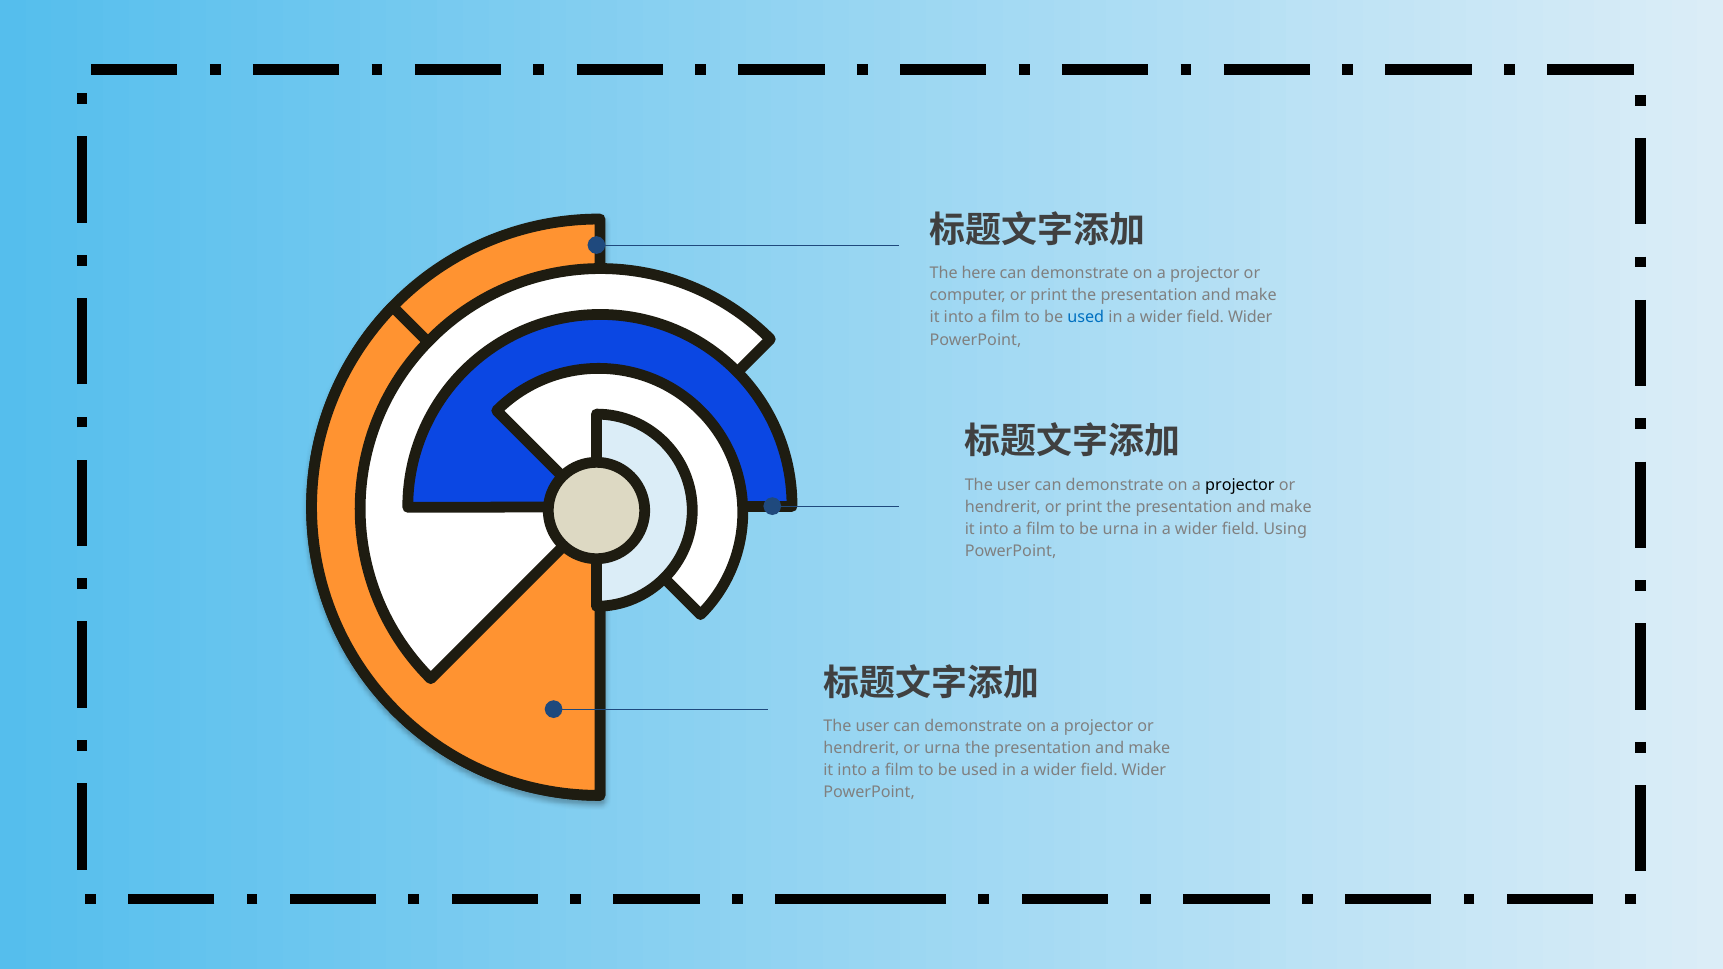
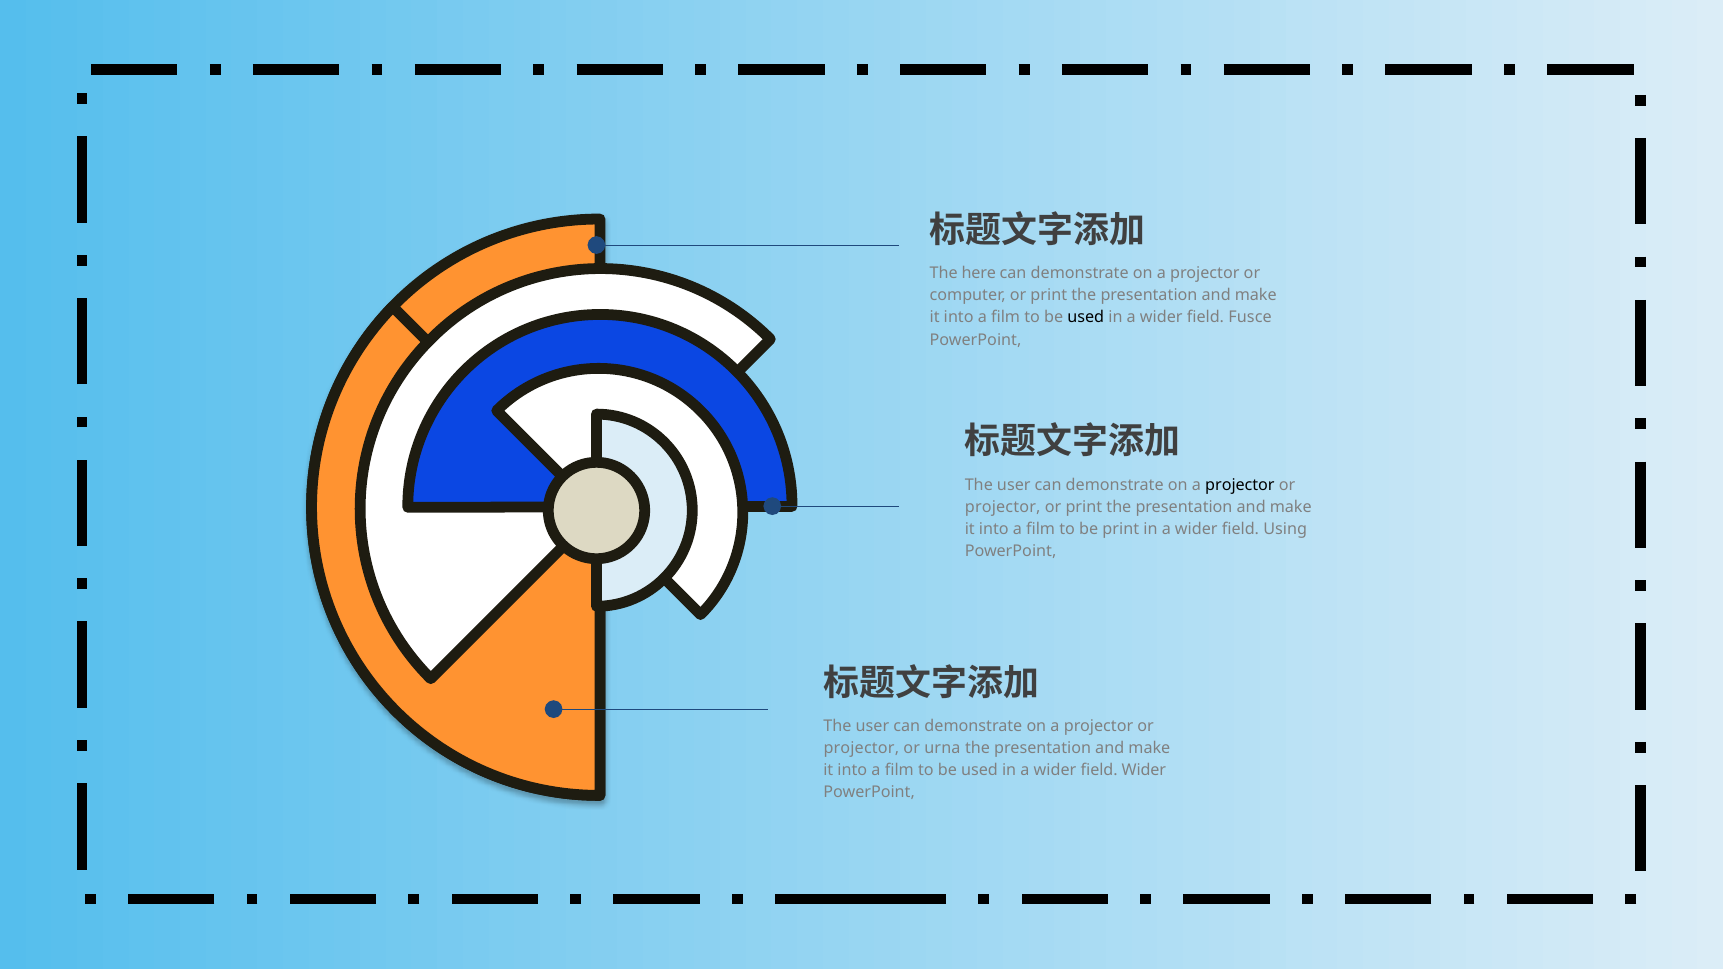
used at (1086, 318) colour: blue -> black
Wider at (1250, 318): Wider -> Fusce
hendrerit at (1003, 507): hendrerit -> projector
be urna: urna -> print
hendrerit at (861, 749): hendrerit -> projector
